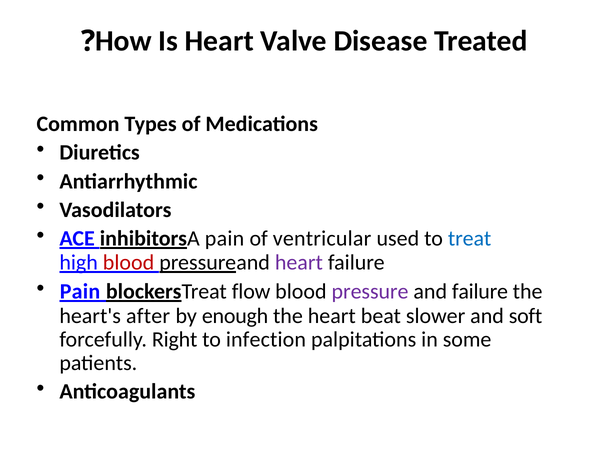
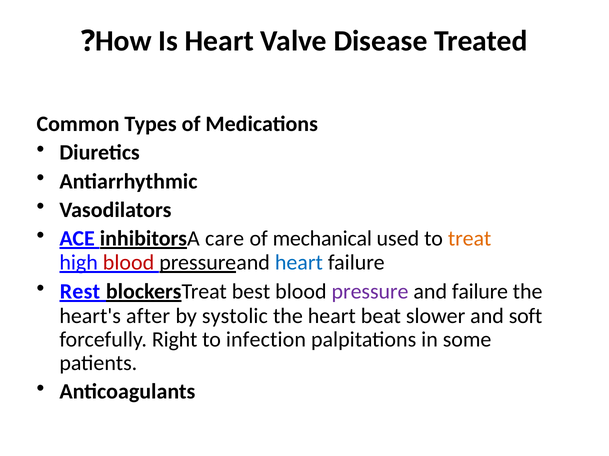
inhibitorsA pain: pain -> care
ventricular: ventricular -> mechanical
treat colour: blue -> orange
heart at (299, 263) colour: purple -> blue
Pain at (80, 292): Pain -> Rest
flow: flow -> best
enough: enough -> systolic
